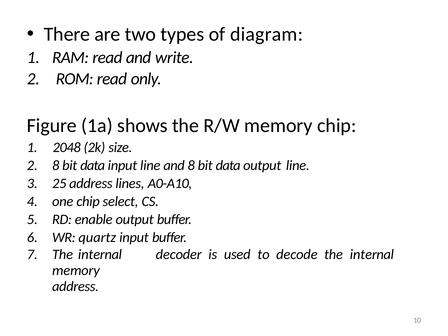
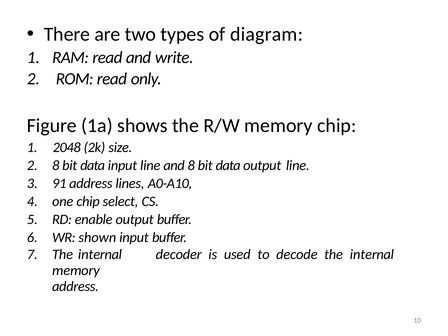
25: 25 -> 91
quartz: quartz -> shown
